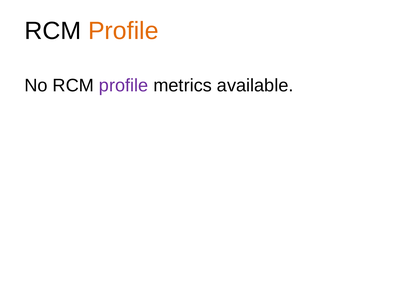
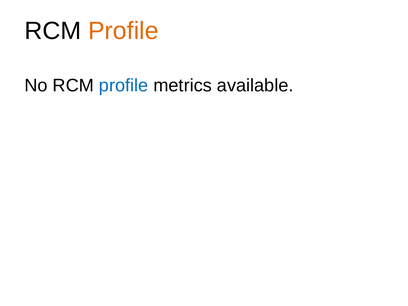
profile at (124, 86) colour: purple -> blue
